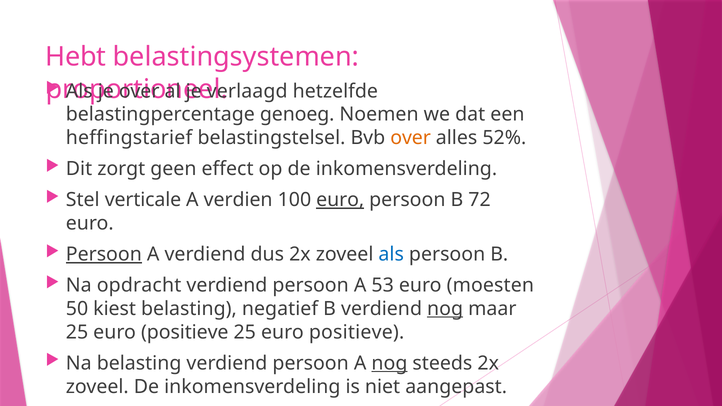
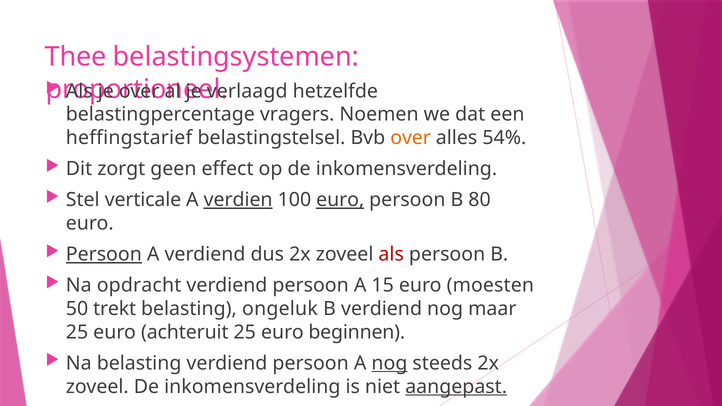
Hebt: Hebt -> Thee
genoeg: genoeg -> vragers
52%: 52% -> 54%
verdien underline: none -> present
72: 72 -> 80
als at (391, 254) colour: blue -> red
53: 53 -> 15
kiest: kiest -> trekt
negatief: negatief -> ongeluk
nog at (445, 309) underline: present -> none
positieve at (185, 332): positieve -> achteruit
positieve at (357, 332): positieve -> beginnen
aangepast underline: none -> present
